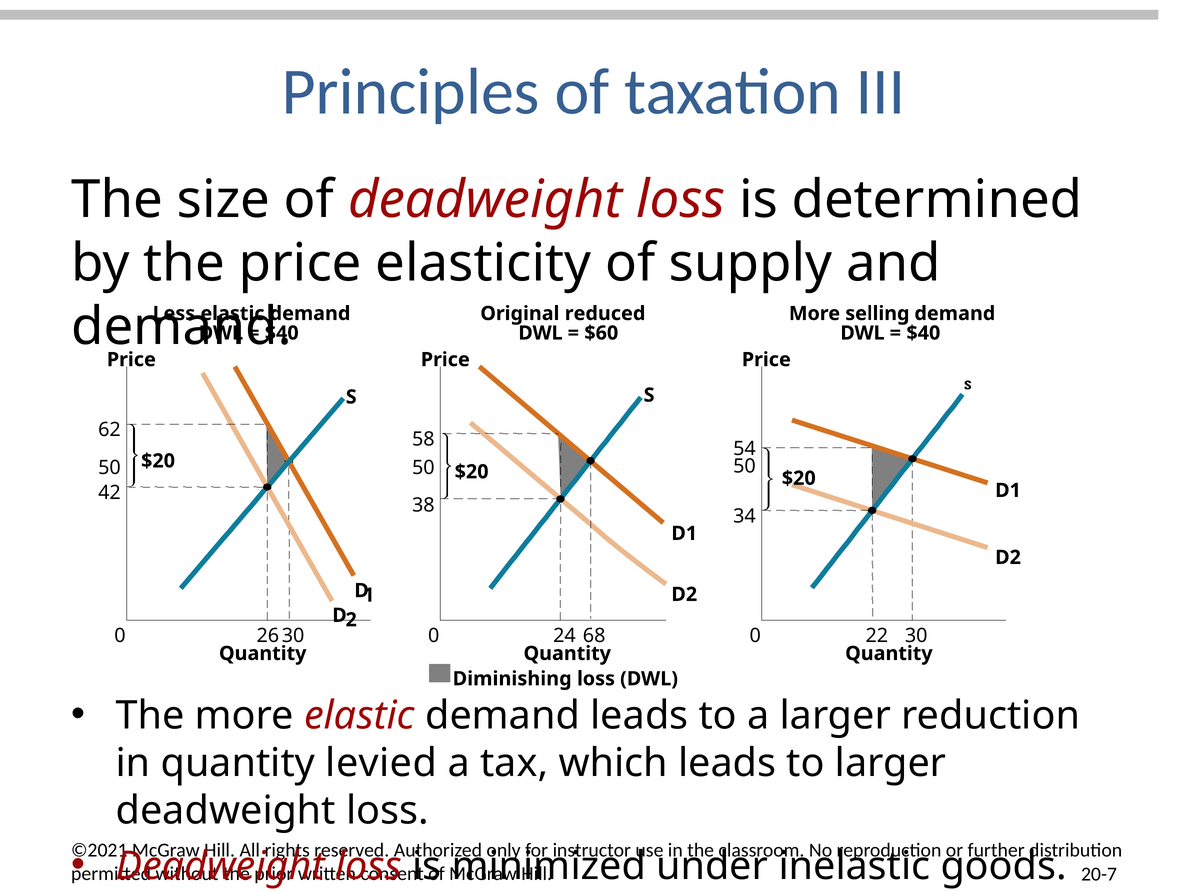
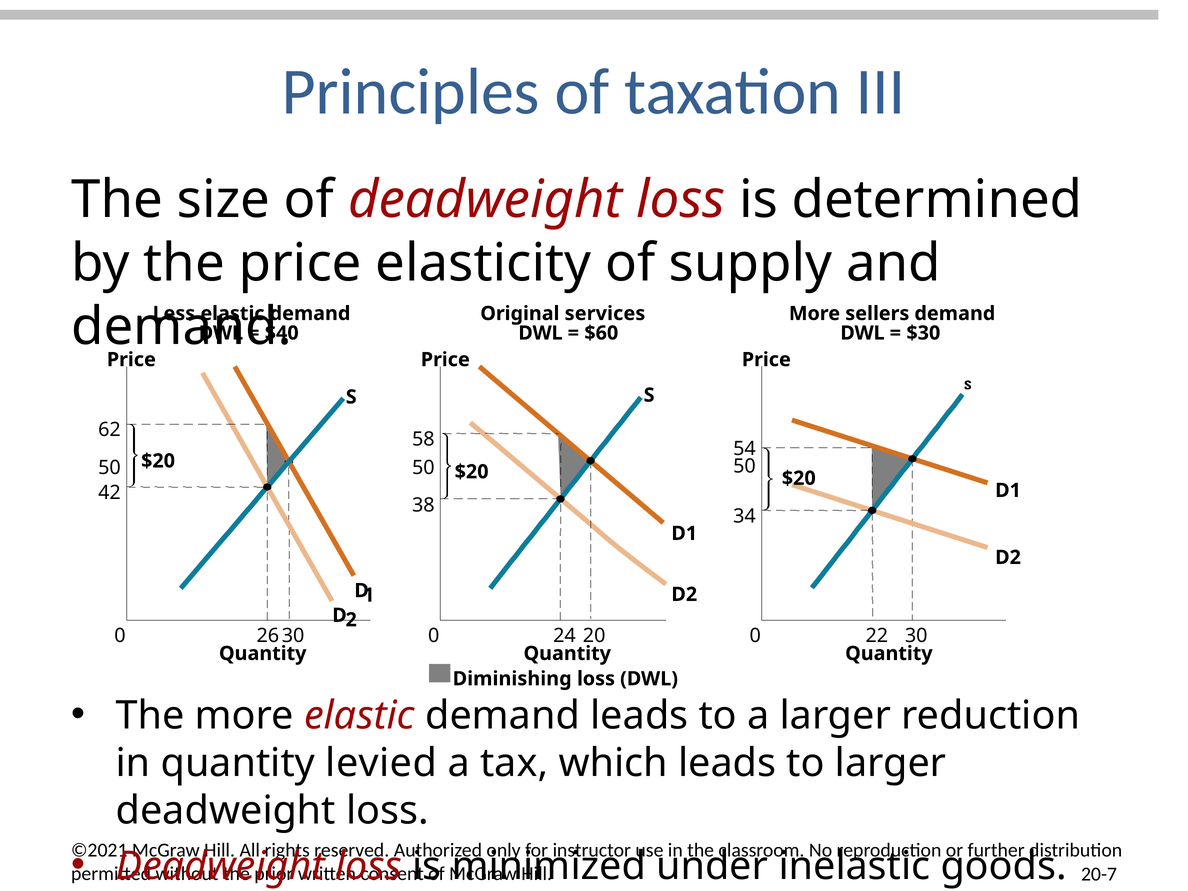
reduced: reduced -> services
selling: selling -> sellers
$40 at (923, 333): $40 -> $30
68: 68 -> 20
